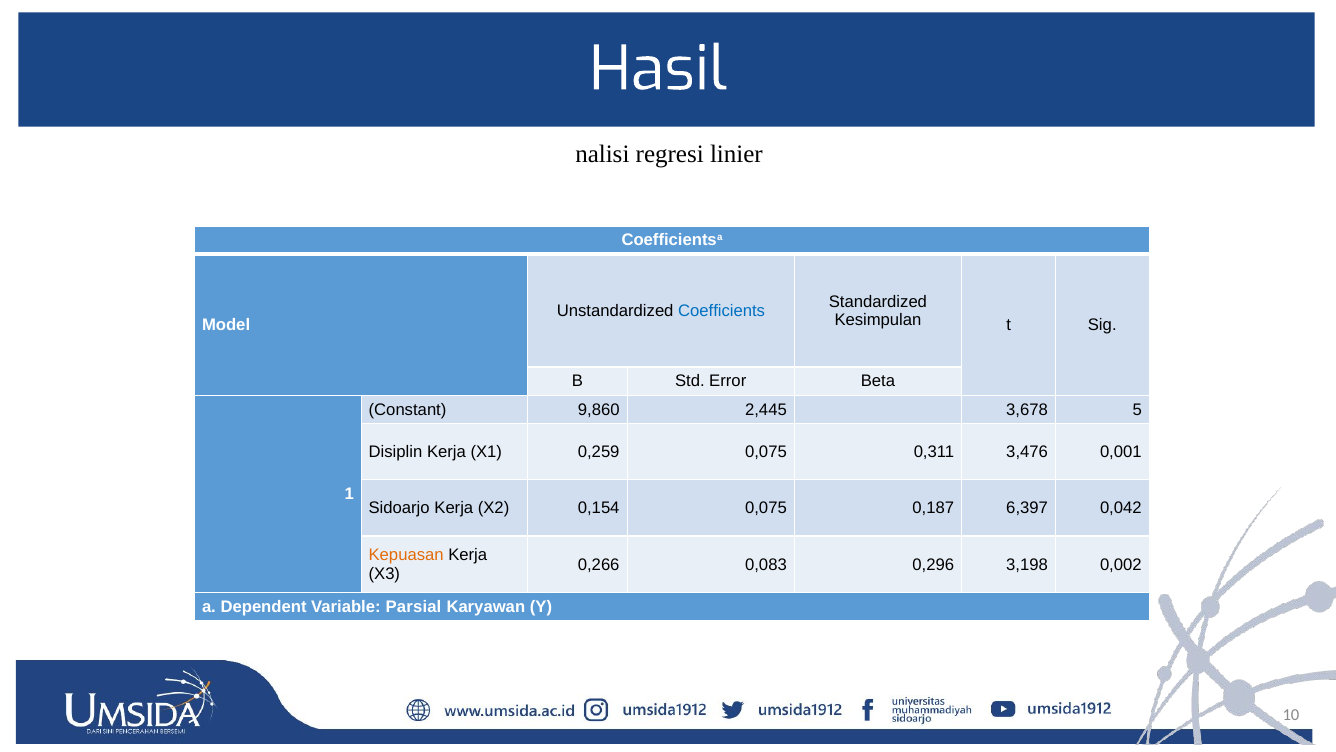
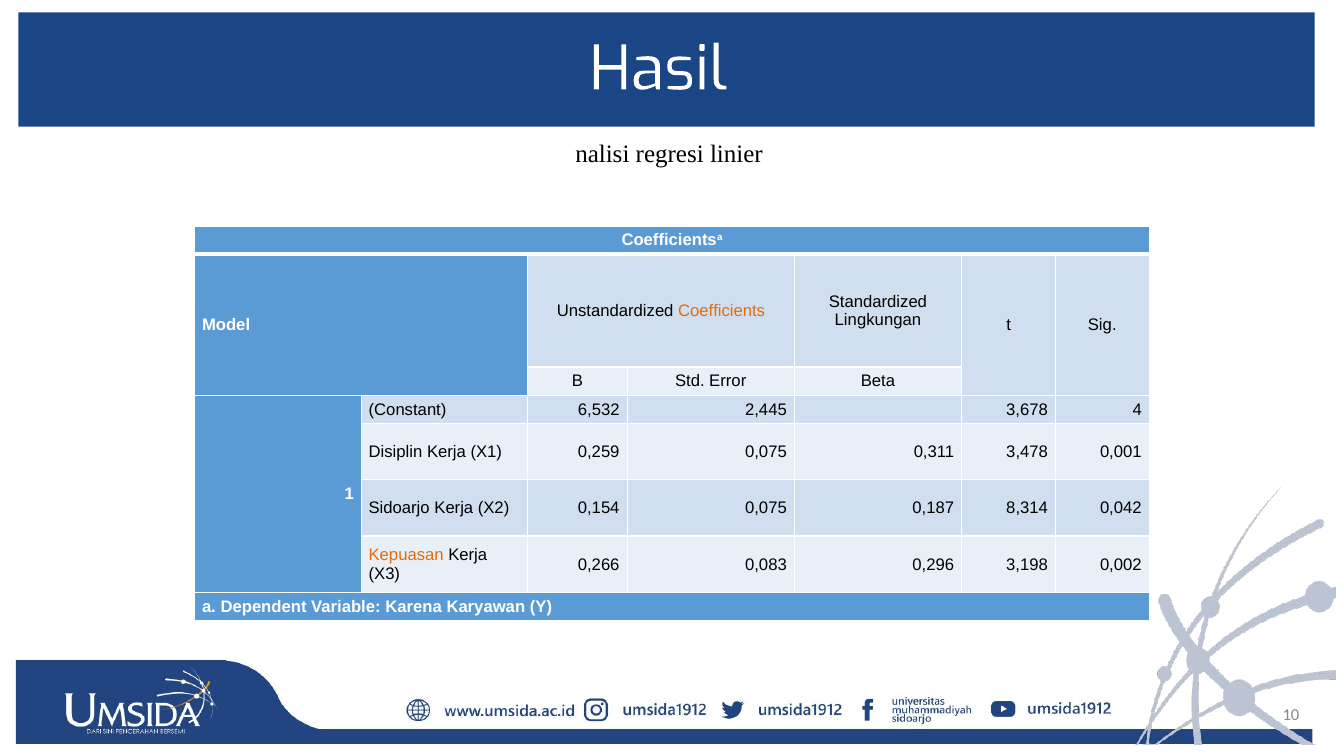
Coefficients colour: blue -> orange
Kesimpulan: Kesimpulan -> Lingkungan
9,860: 9,860 -> 6,532
5: 5 -> 4
3,476: 3,476 -> 3,478
6,397: 6,397 -> 8,314
Parsial: Parsial -> Karena
